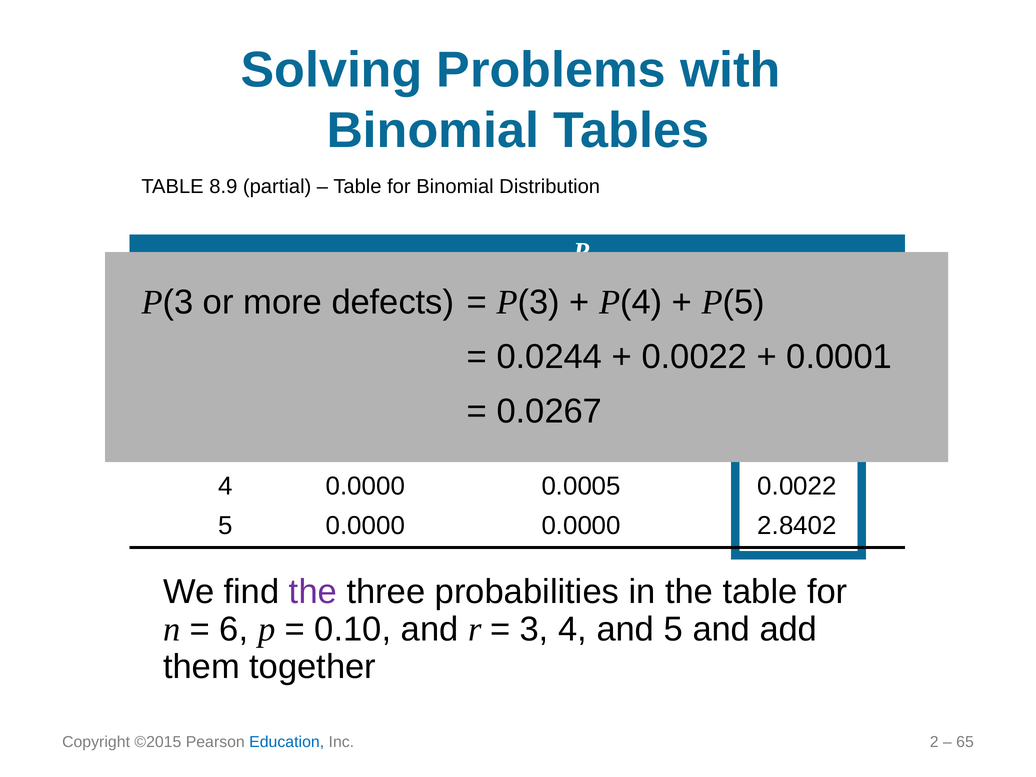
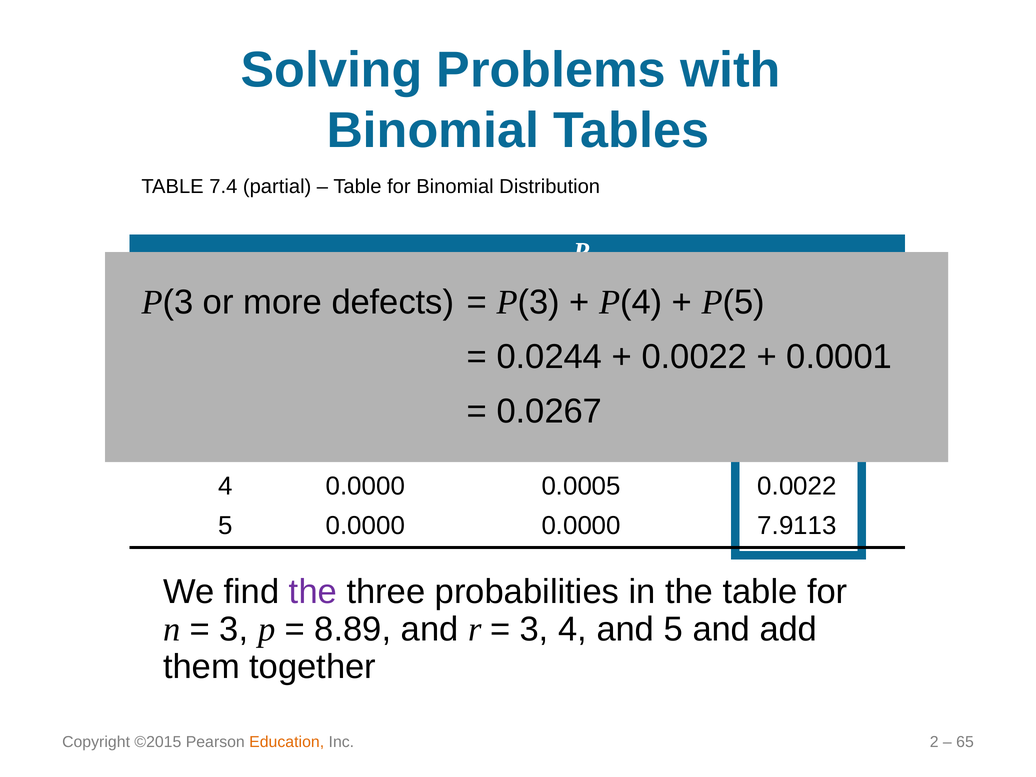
8.9: 8.9 -> 7.4
2.8402: 2.8402 -> 7.9113
6 at (234, 629): 6 -> 3
0.10 at (353, 629): 0.10 -> 8.89
Education colour: blue -> orange
